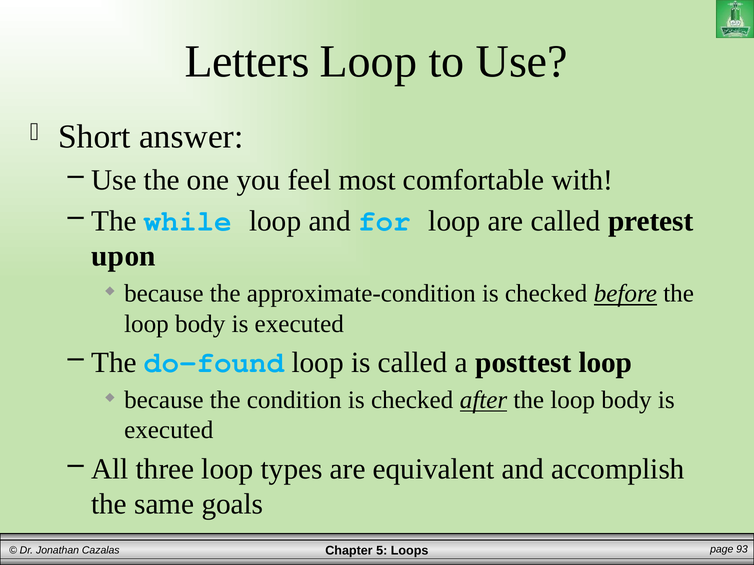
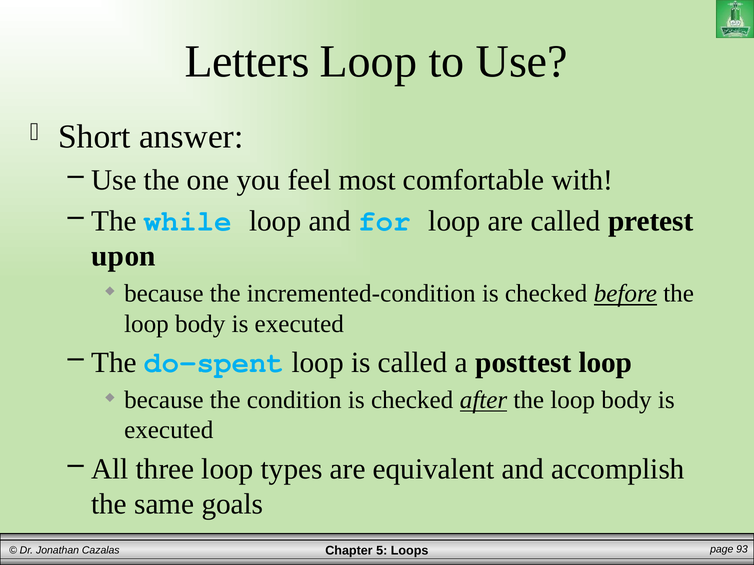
approximate-condition: approximate-condition -> incremented-condition
do-found: do-found -> do-spent
